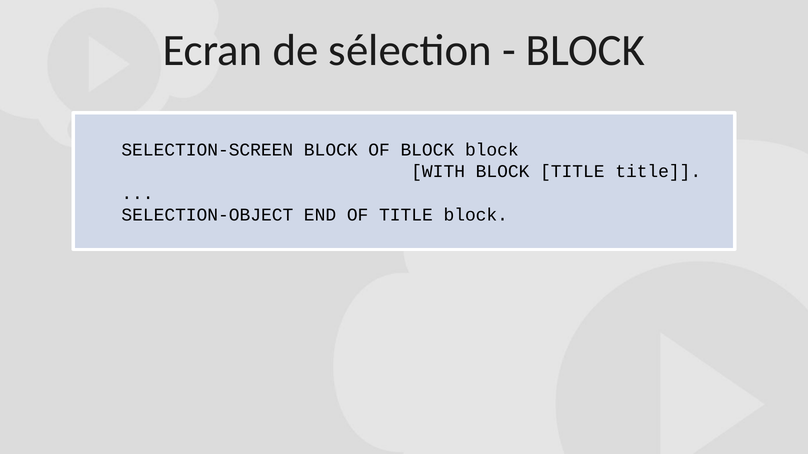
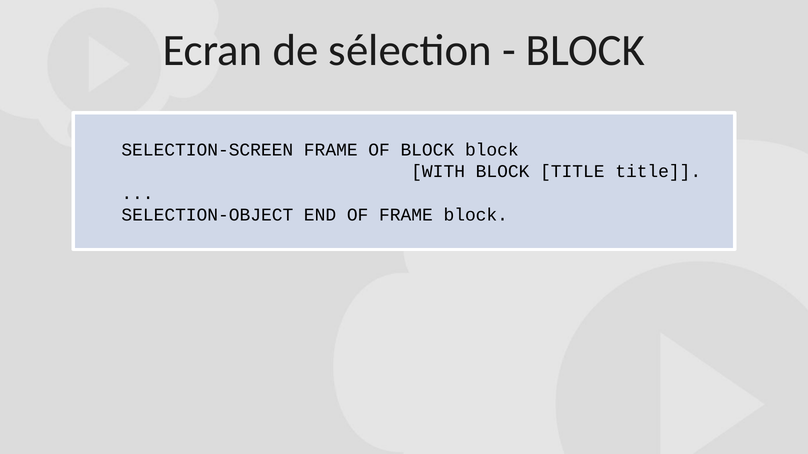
SELECTION-SCREEN BLOCK: BLOCK -> FRAME
OF TITLE: TITLE -> FRAME
